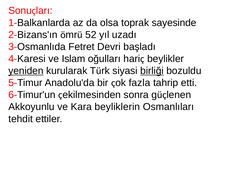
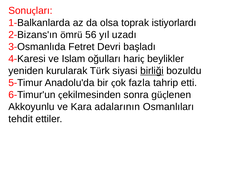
sayesinde: sayesinde -> istiyorlardı
52: 52 -> 56
yeniden underline: present -> none
beyliklerin: beyliklerin -> adalarının
